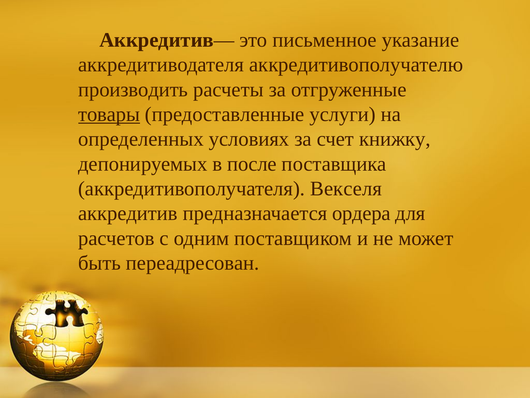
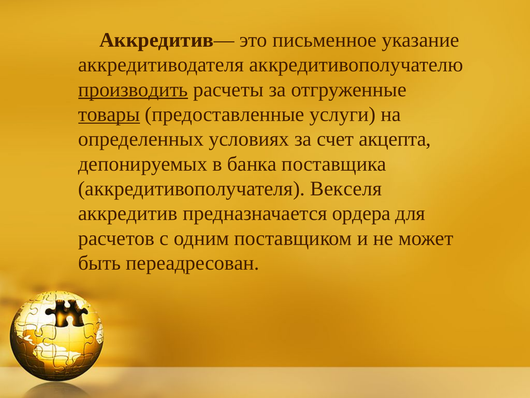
производить underline: none -> present
книжку: книжку -> акцепта
после: после -> банка
